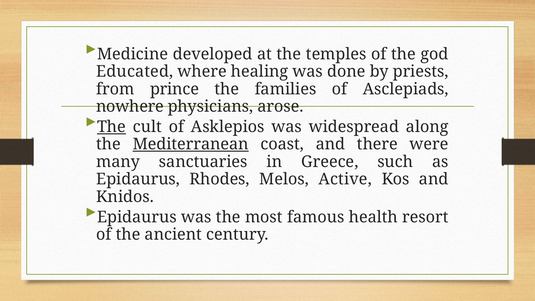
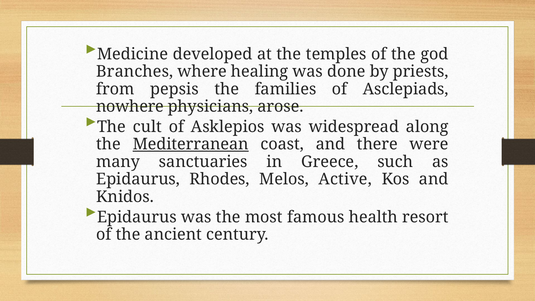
Educated: Educated -> Branches
prince: prince -> pepsis
The at (111, 127) underline: present -> none
